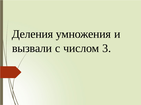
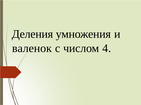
вызвали: вызвали -> валенок
3: 3 -> 4
